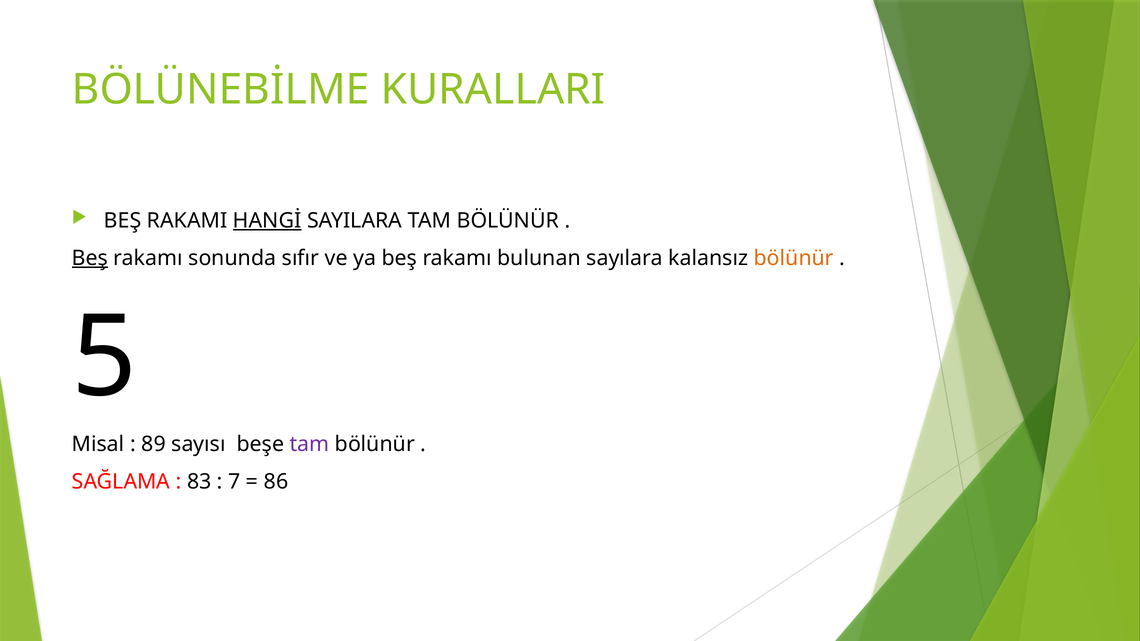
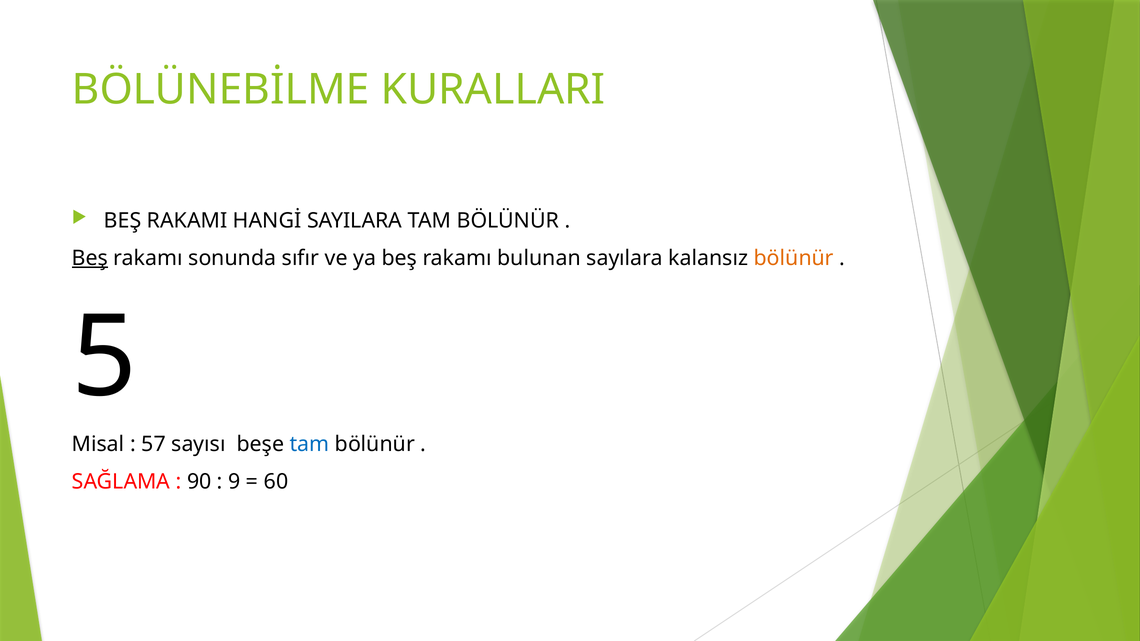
HANGİ underline: present -> none
89: 89 -> 57
tam at (310, 444) colour: purple -> blue
83: 83 -> 90
7: 7 -> 9
86: 86 -> 60
